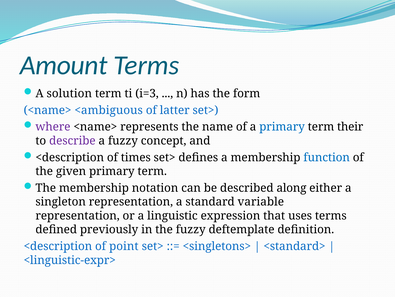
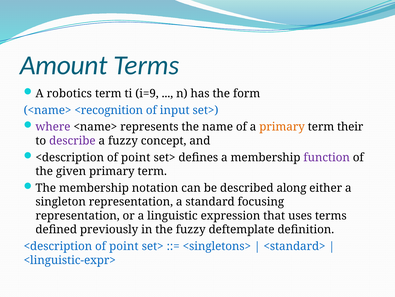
solution: solution -> robotics
i=3: i=3 -> i=9
<ambiguous: <ambiguous -> <recognition
latter: latter -> input
primary at (282, 127) colour: blue -> orange
times at (136, 157): times -> point
function colour: blue -> purple
variable: variable -> focusing
